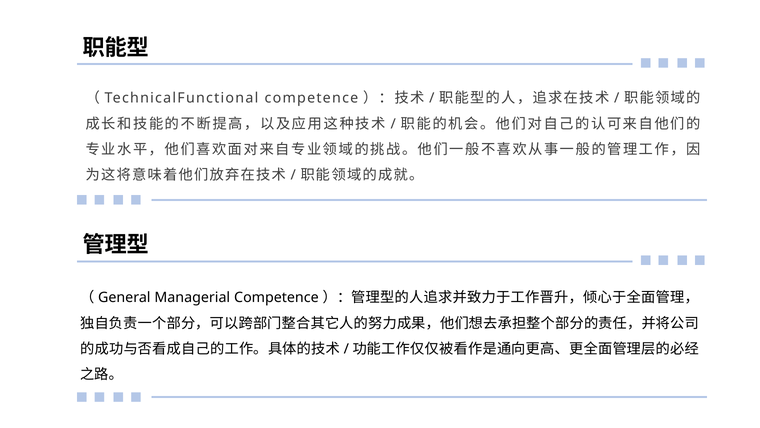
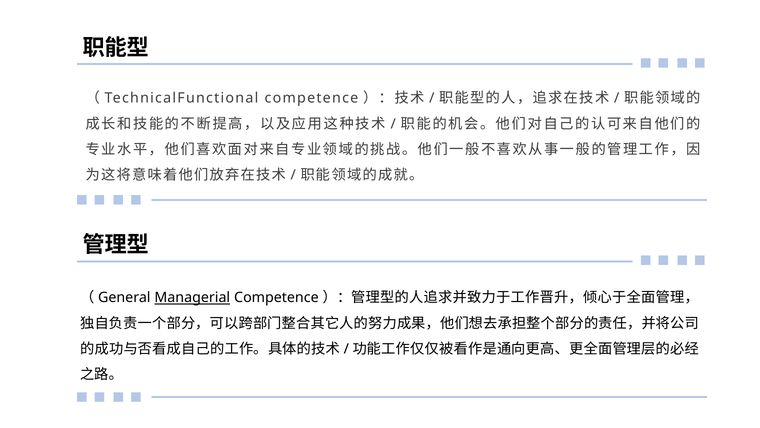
Managerial underline: none -> present
